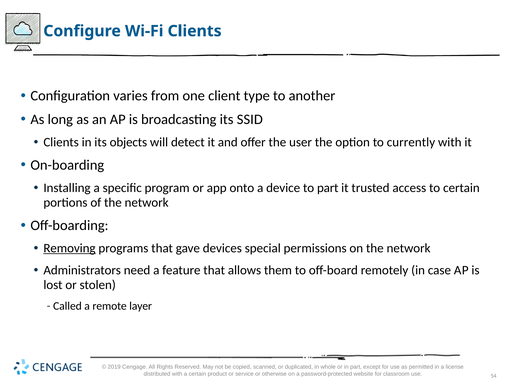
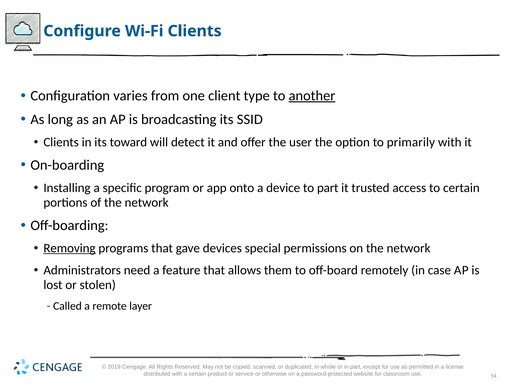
another underline: none -> present
objects: objects -> toward
currently: currently -> primarily
